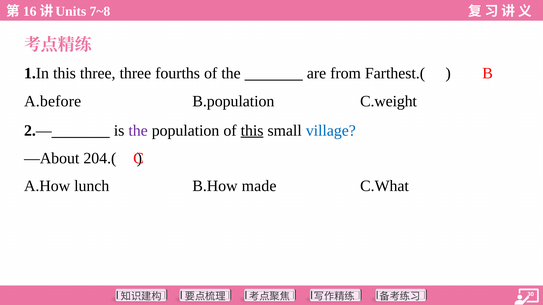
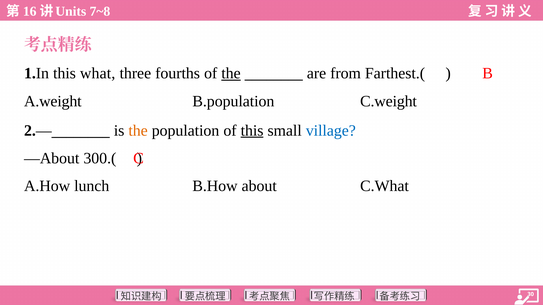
this three: three -> what
the at (231, 73) underline: none -> present
A.before: A.before -> A.weight
the at (138, 131) colour: purple -> orange
204.(: 204.( -> 300.(
made: made -> about
